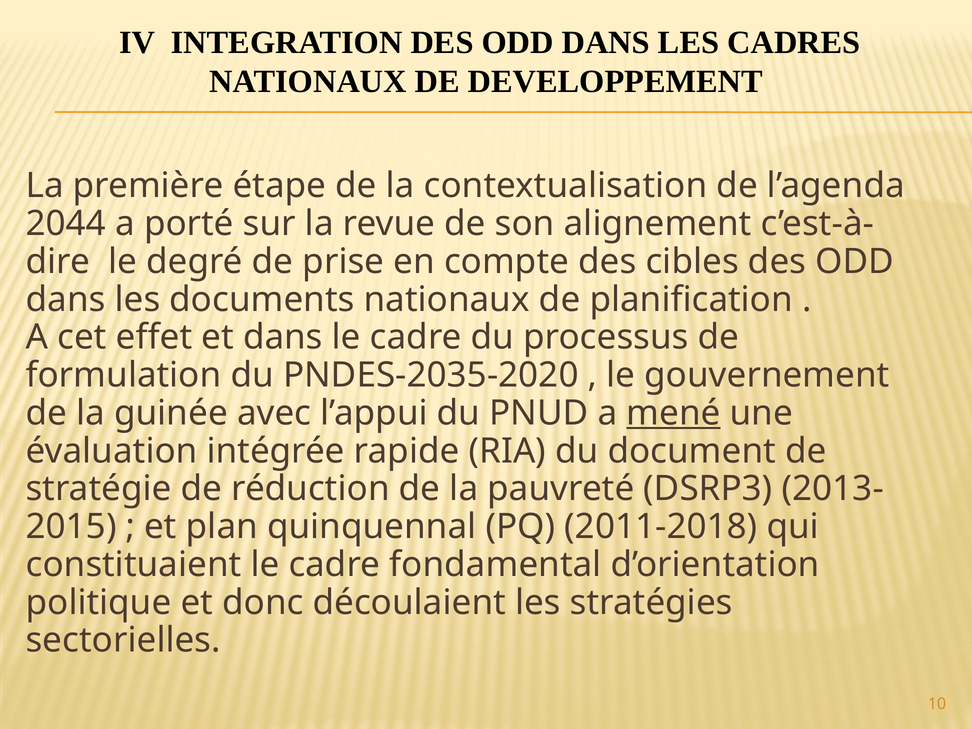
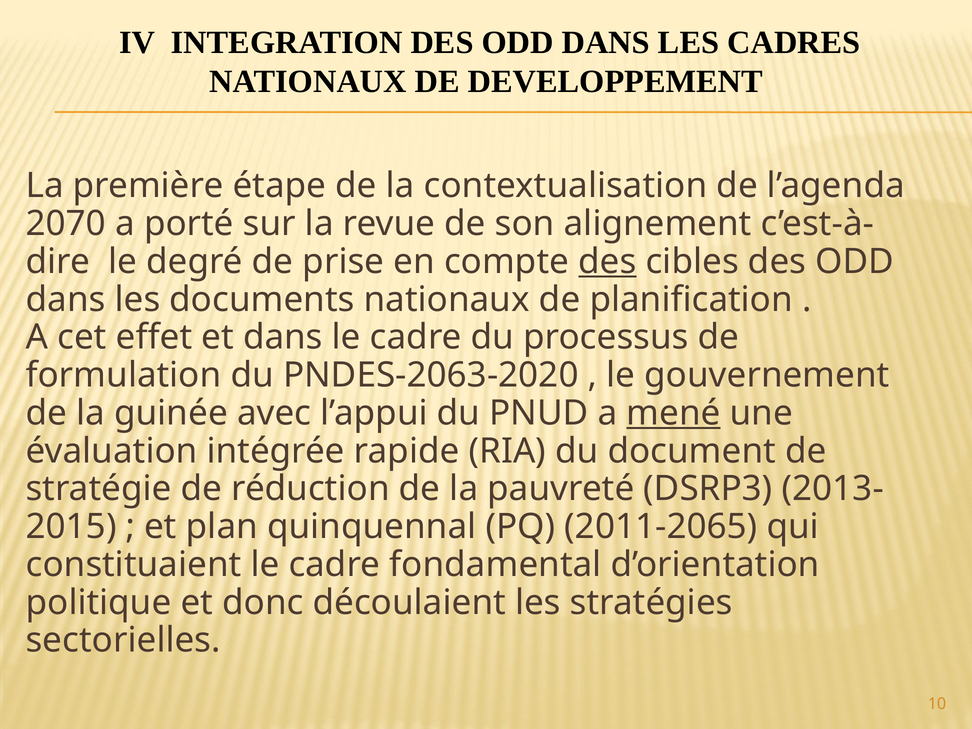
2044: 2044 -> 2070
des at (607, 262) underline: none -> present
PNDES-2035-2020: PNDES-2035-2020 -> PNDES-2063-2020
2011-2018: 2011-2018 -> 2011-2065
